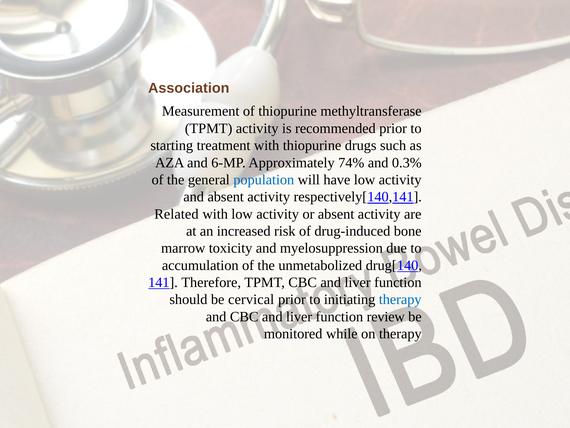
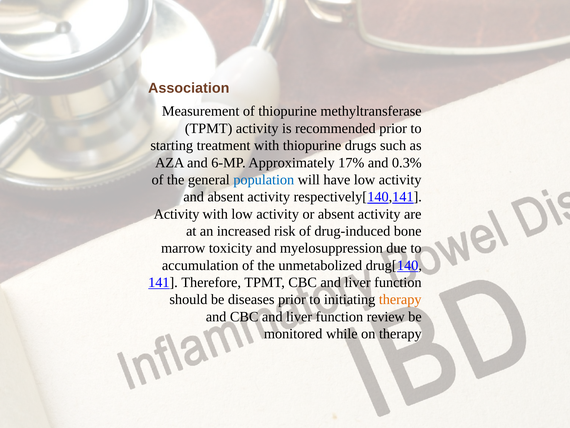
74%: 74% -> 17%
Related at (176, 214): Related -> Activity
cervical: cervical -> diseases
therapy at (400, 299) colour: blue -> orange
